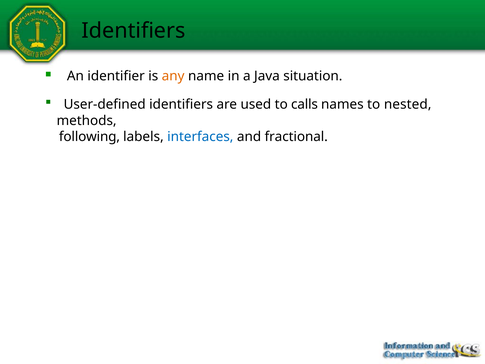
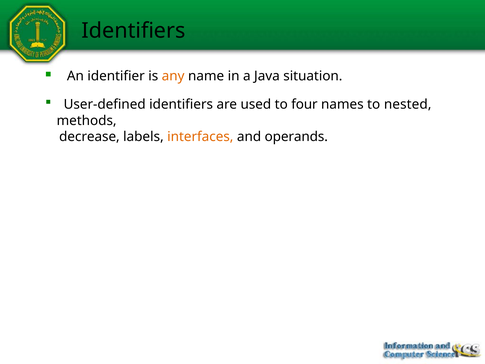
calls: calls -> four
following: following -> decrease
interfaces colour: blue -> orange
fractional: fractional -> operands
